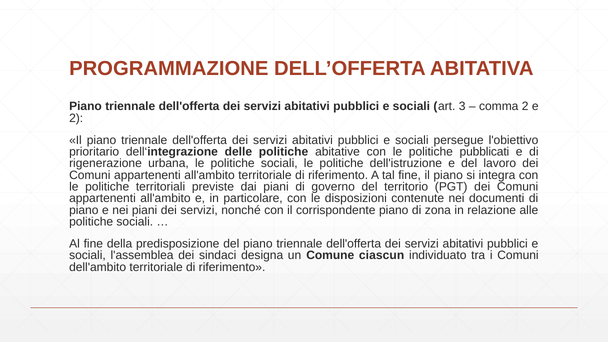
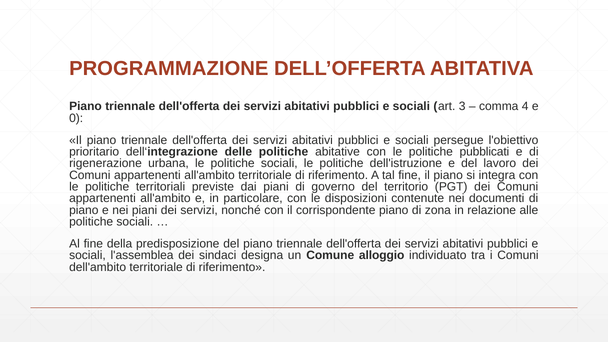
comma 2: 2 -> 4
2 at (76, 118): 2 -> 0
ciascun: ciascun -> alloggio
